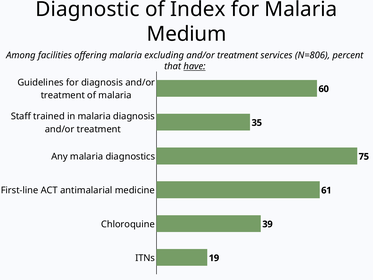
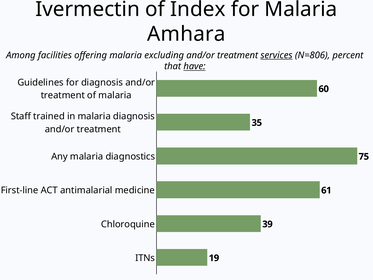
Diagnostic: Diagnostic -> Ivermectin
Medium: Medium -> Amhara
services underline: none -> present
